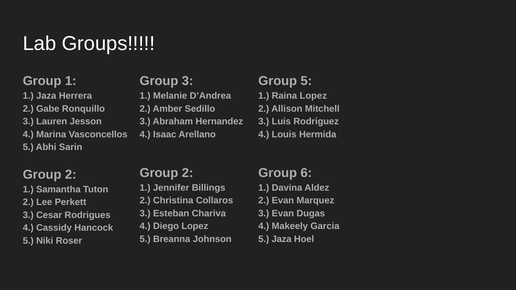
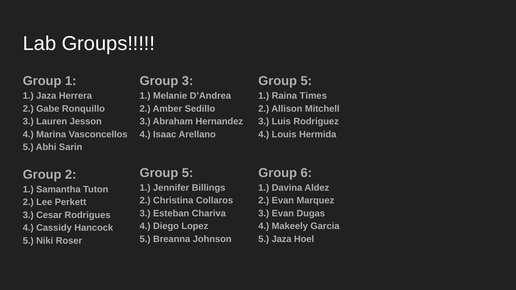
Raina Lopez: Lopez -> Times
2 at (188, 173): 2 -> 5
